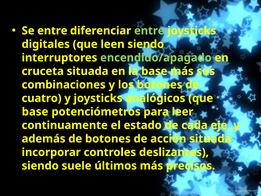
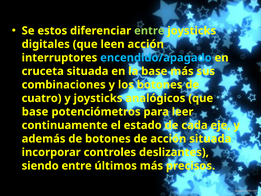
Se entre: entre -> estos
leen siendo: siendo -> acción
encendido/apagado colour: light green -> light blue
siendo suele: suele -> entre
